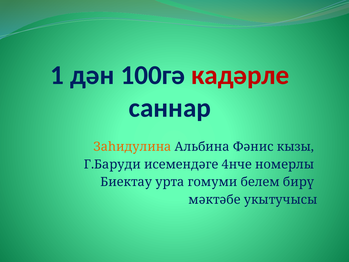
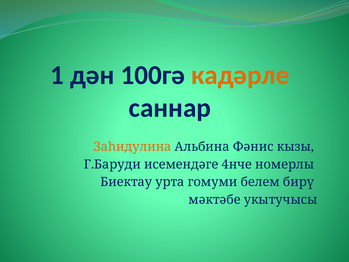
кадәрле colour: red -> orange
